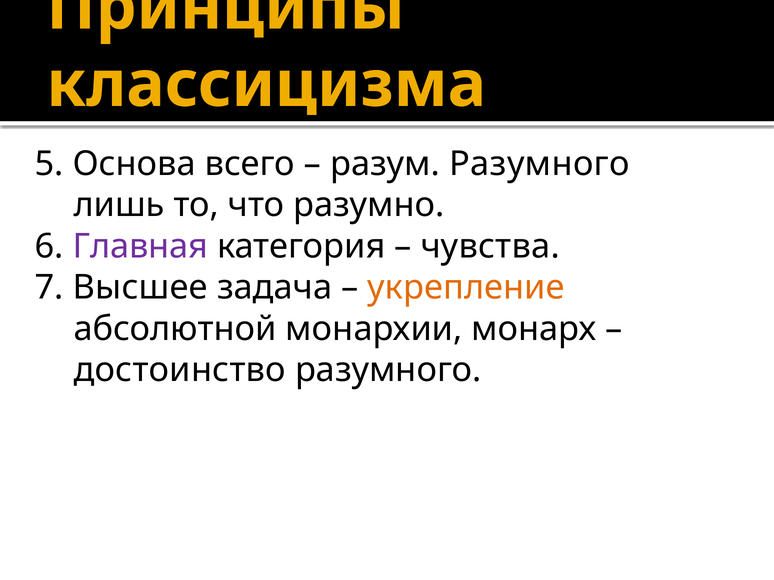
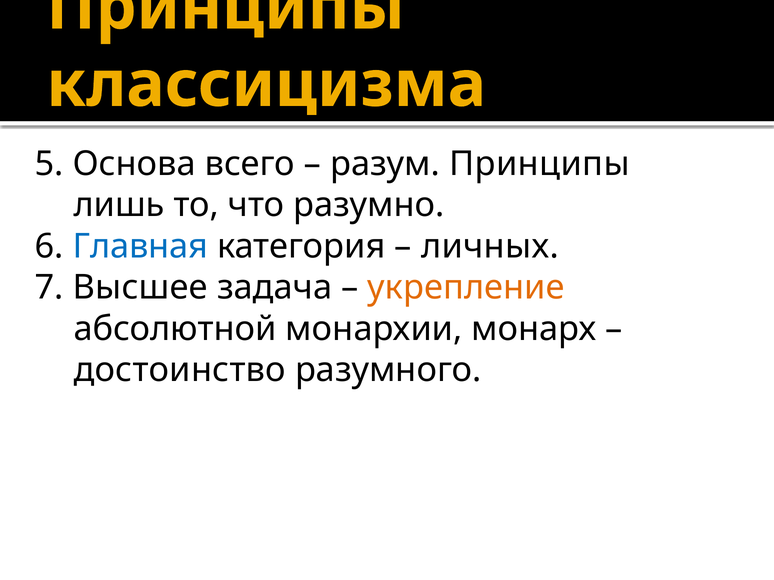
разум Разумного: Разумного -> Принципы
Главная colour: purple -> blue
чувства: чувства -> личных
